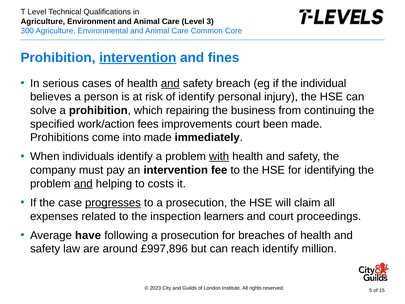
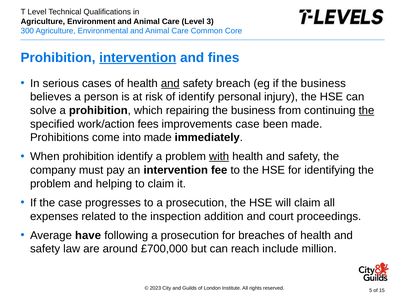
if the individual: individual -> business
the at (366, 110) underline: none -> present
improvements court: court -> case
When individuals: individuals -> prohibition
and at (83, 183) underline: present -> none
to costs: costs -> claim
progresses underline: present -> none
learners: learners -> addition
£997,896: £997,896 -> £700,000
reach identify: identify -> include
